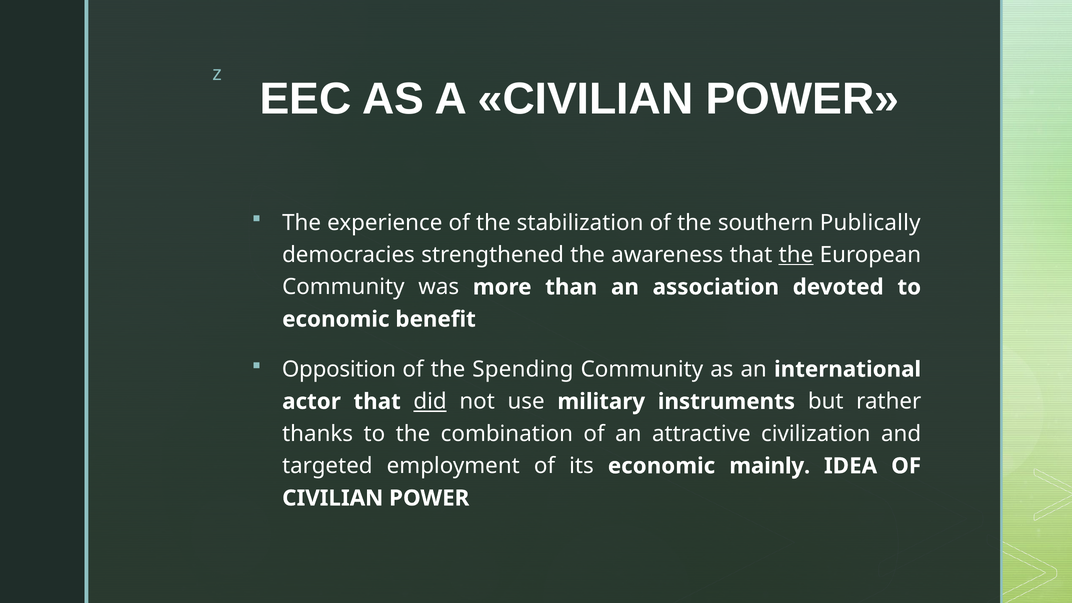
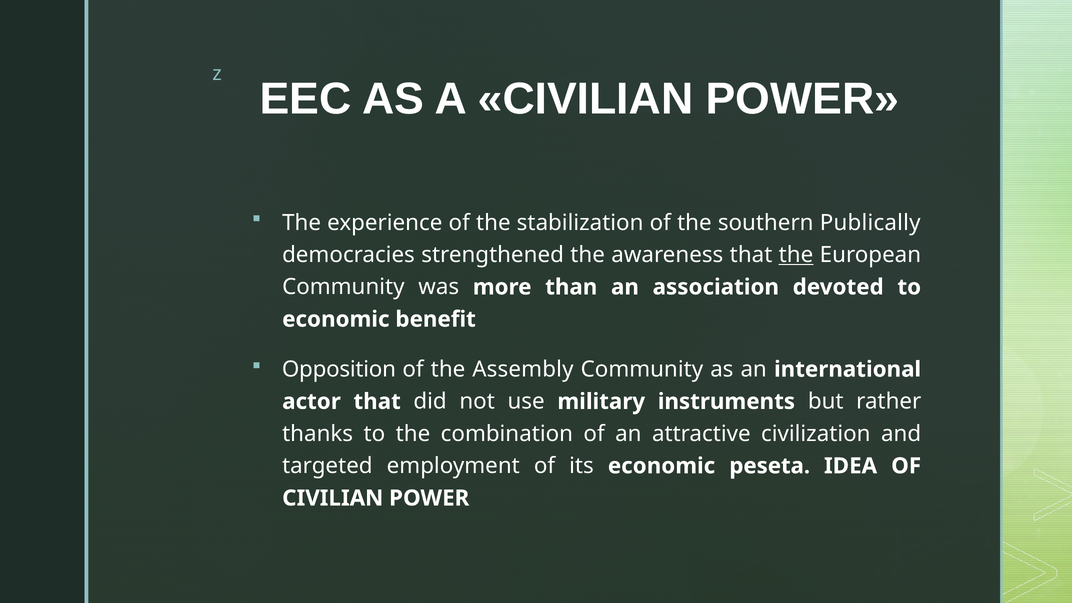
Spending: Spending -> Assembly
did underline: present -> none
mainly: mainly -> peseta
